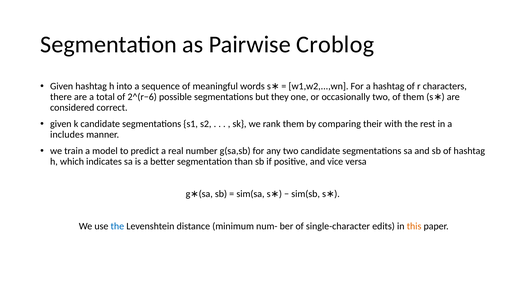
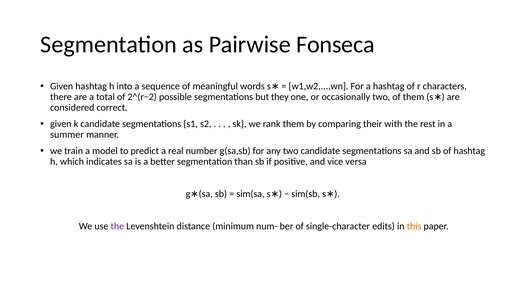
Croblog: Croblog -> Fonseca
2^(r−6: 2^(r−6 -> 2^(r−2
includes: includes -> summer
the at (117, 226) colour: blue -> purple
